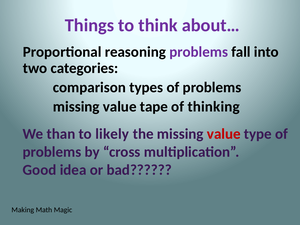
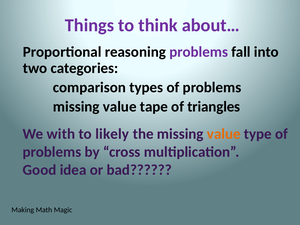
thinking: thinking -> triangles
than: than -> with
value at (224, 134) colour: red -> orange
